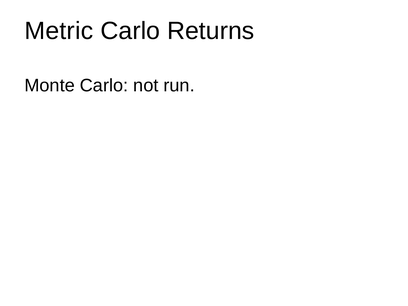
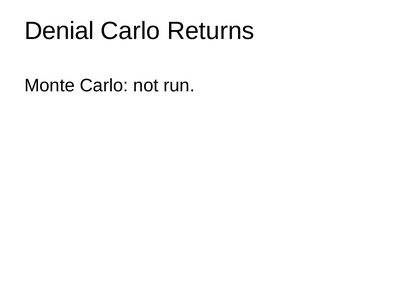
Metric: Metric -> Denial
